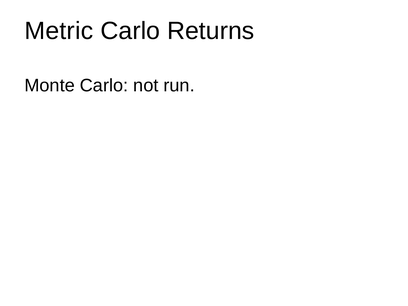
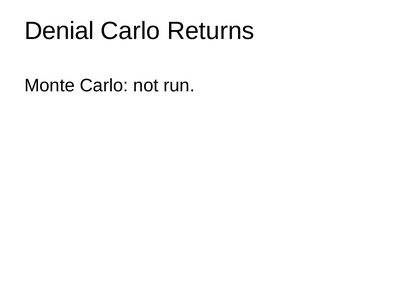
Metric: Metric -> Denial
